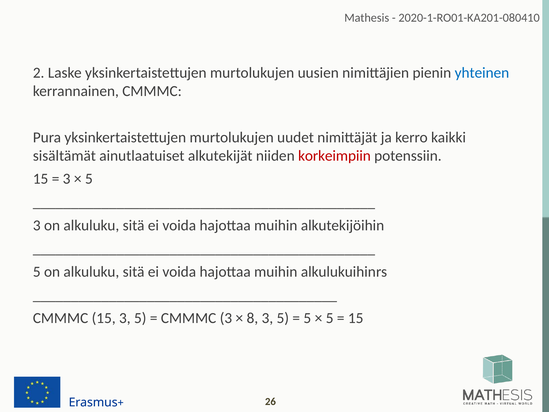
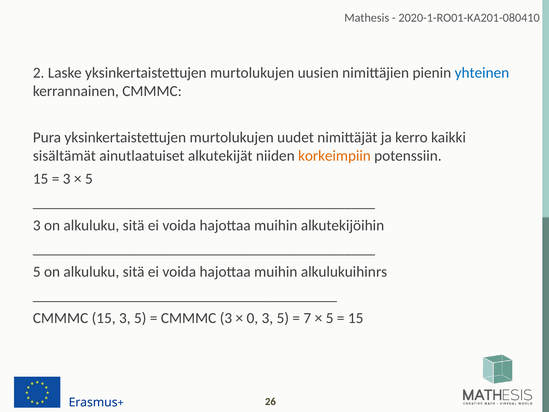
korkeimpiin colour: red -> orange
8: 8 -> 0
5 at (307, 318): 5 -> 7
